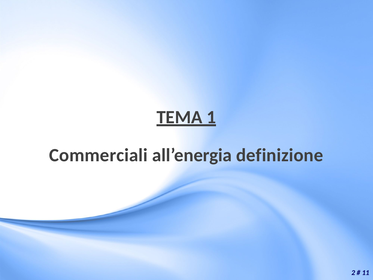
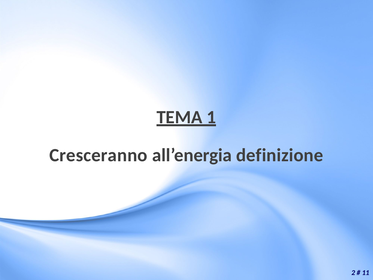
Commerciali: Commerciali -> Cresceranno
